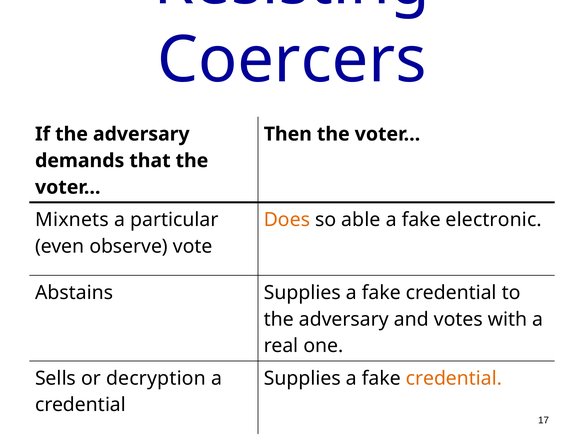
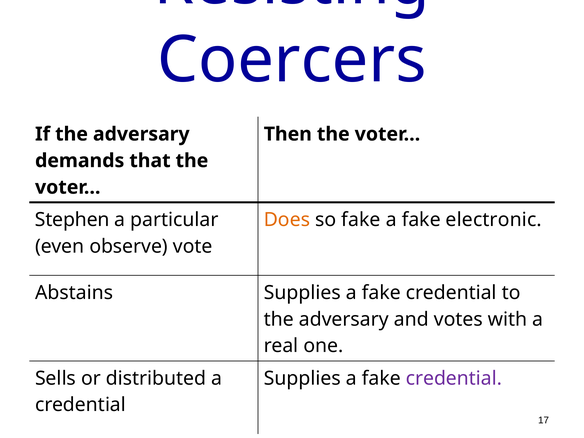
Mixnets: Mixnets -> Stephen
so able: able -> fake
decryption: decryption -> distributed
credential at (454, 378) colour: orange -> purple
